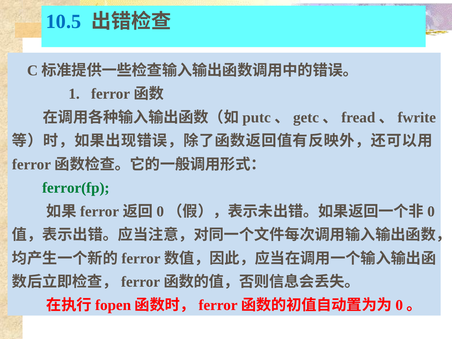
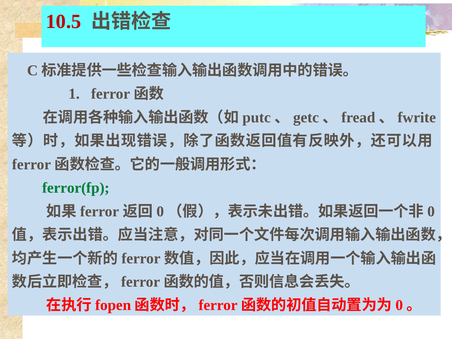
10.5 colour: blue -> red
